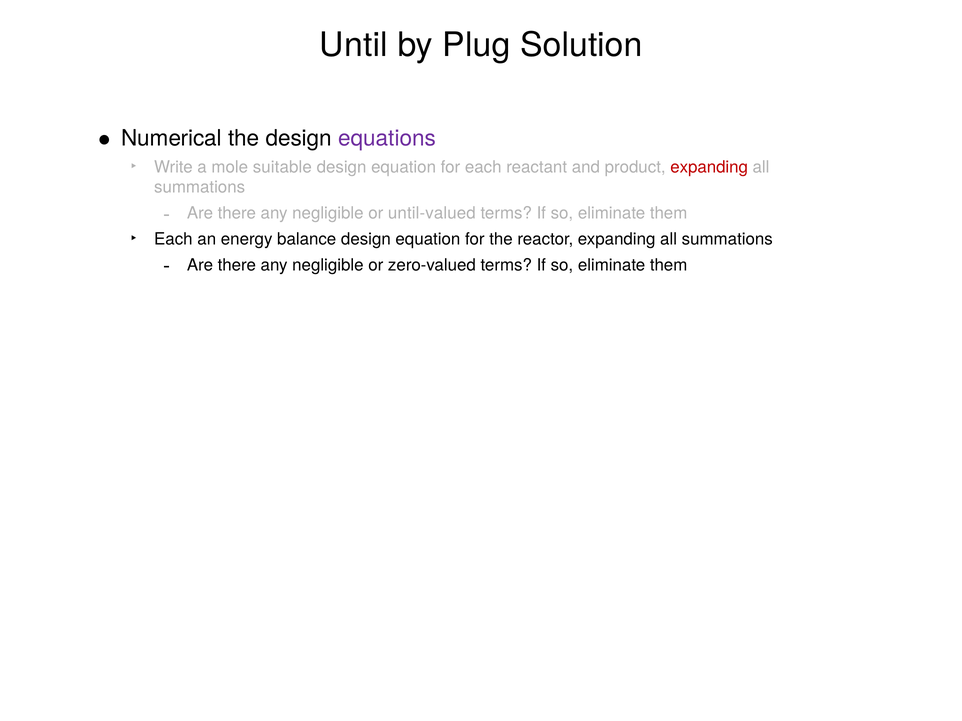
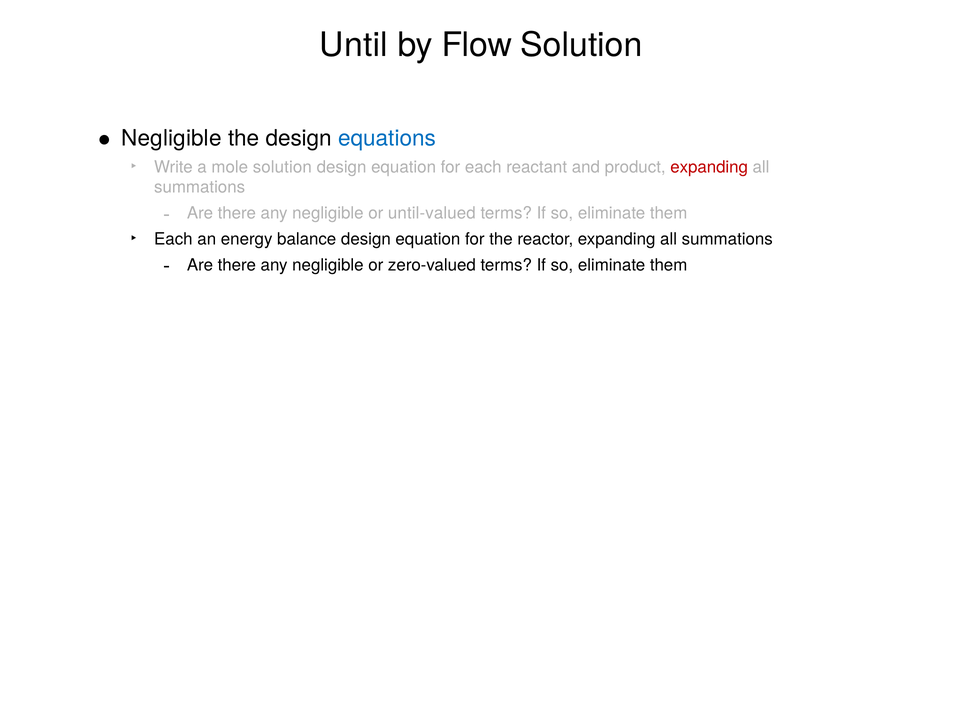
Plug: Plug -> Flow
Numerical at (172, 138): Numerical -> Negligible
equations colour: purple -> blue
mole suitable: suitable -> solution
